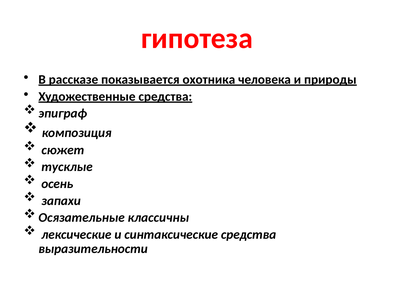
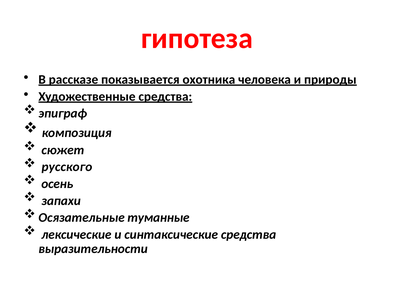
тусклые: тусклые -> русского
классичны: классичны -> туманные
